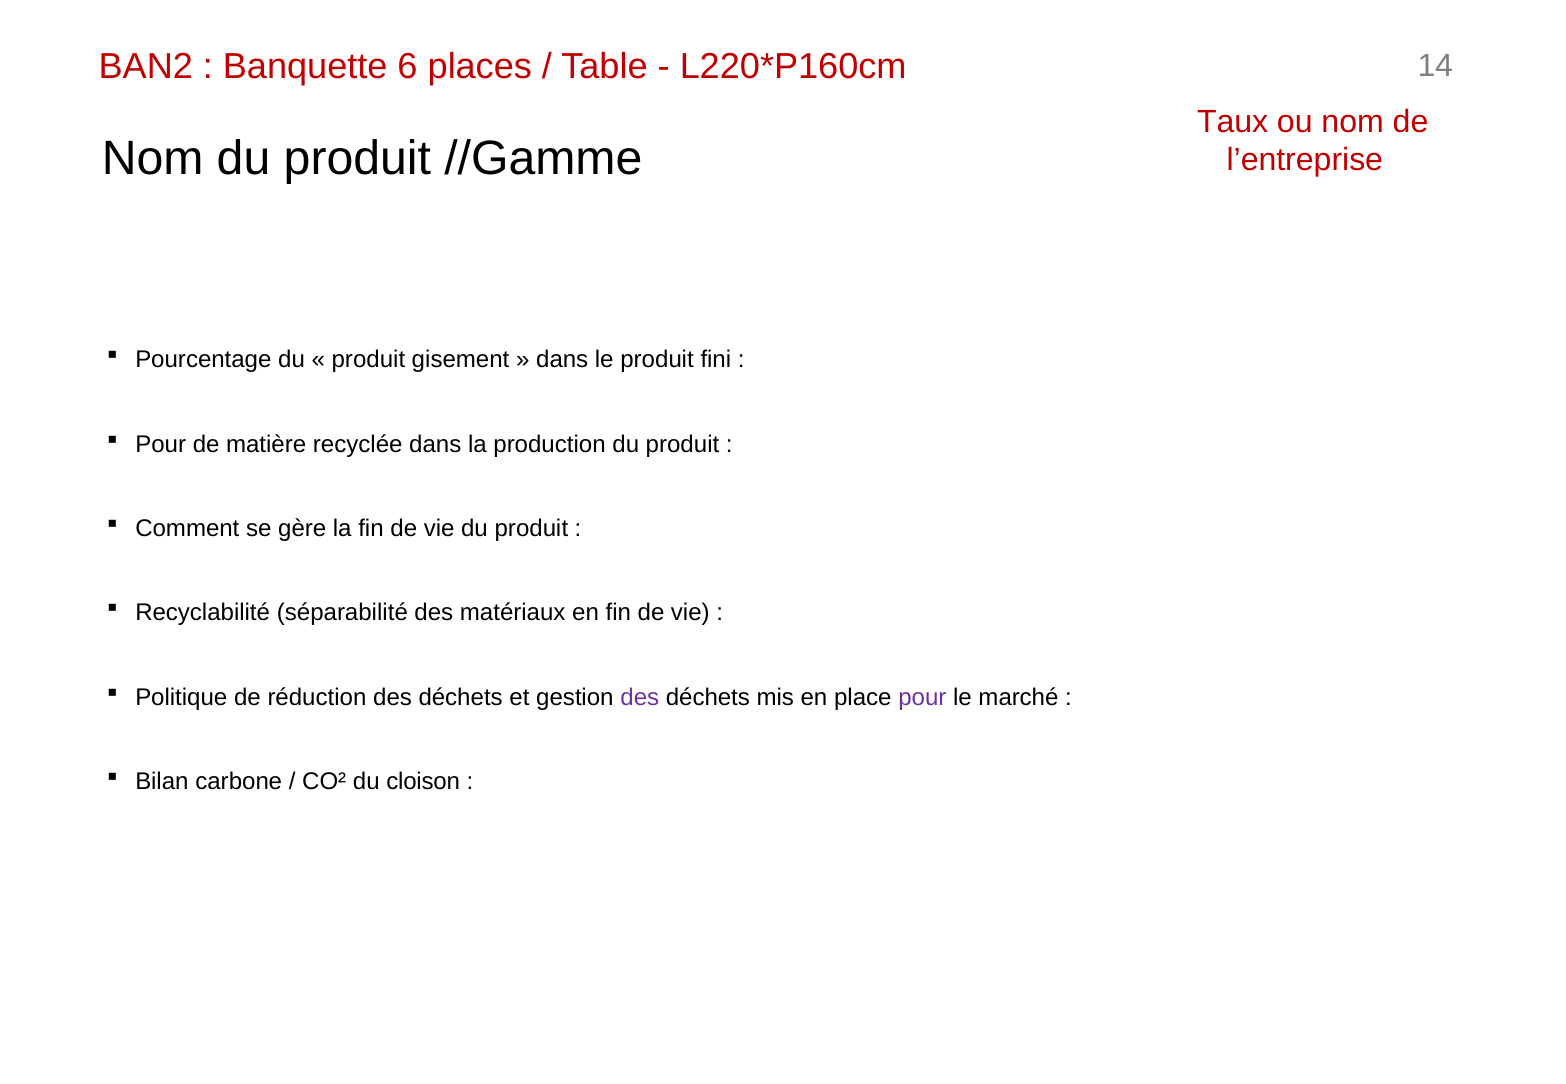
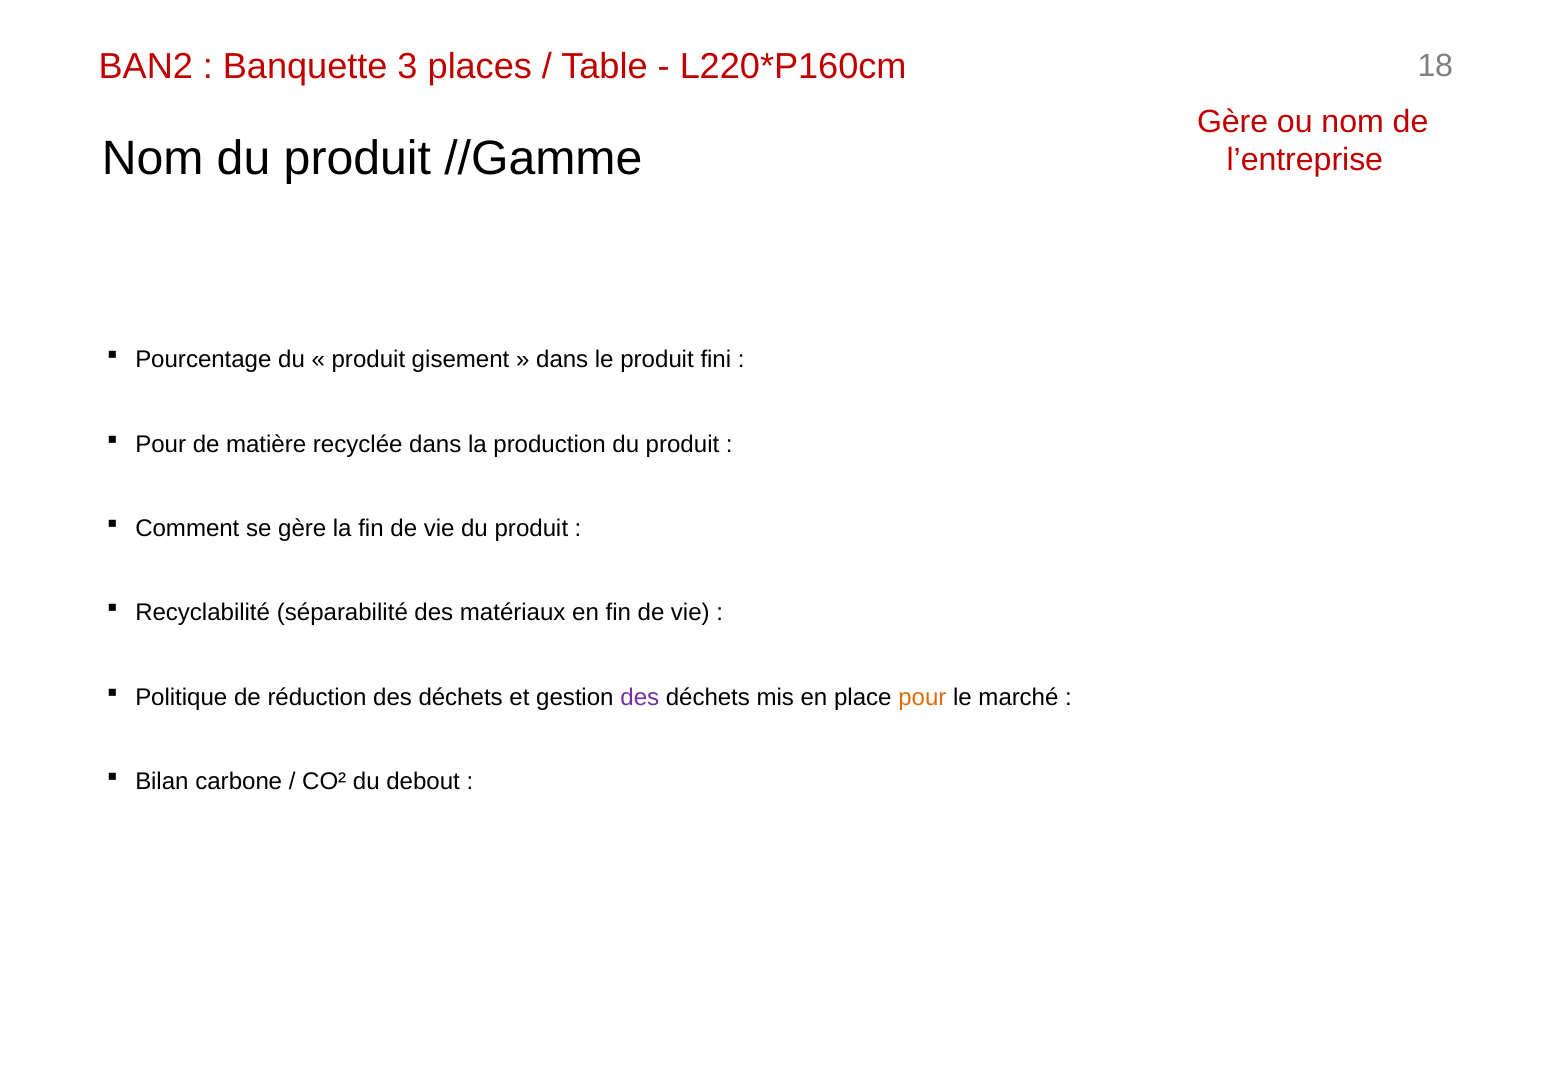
6: 6 -> 3
14: 14 -> 18
Taux at (1233, 122): Taux -> Gère
pour at (922, 697) colour: purple -> orange
cloison: cloison -> debout
